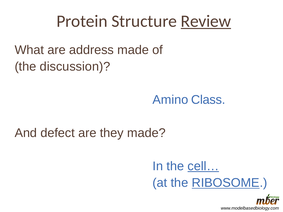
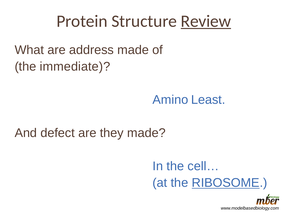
discussion: discussion -> immediate
Class: Class -> Least
cell… underline: present -> none
